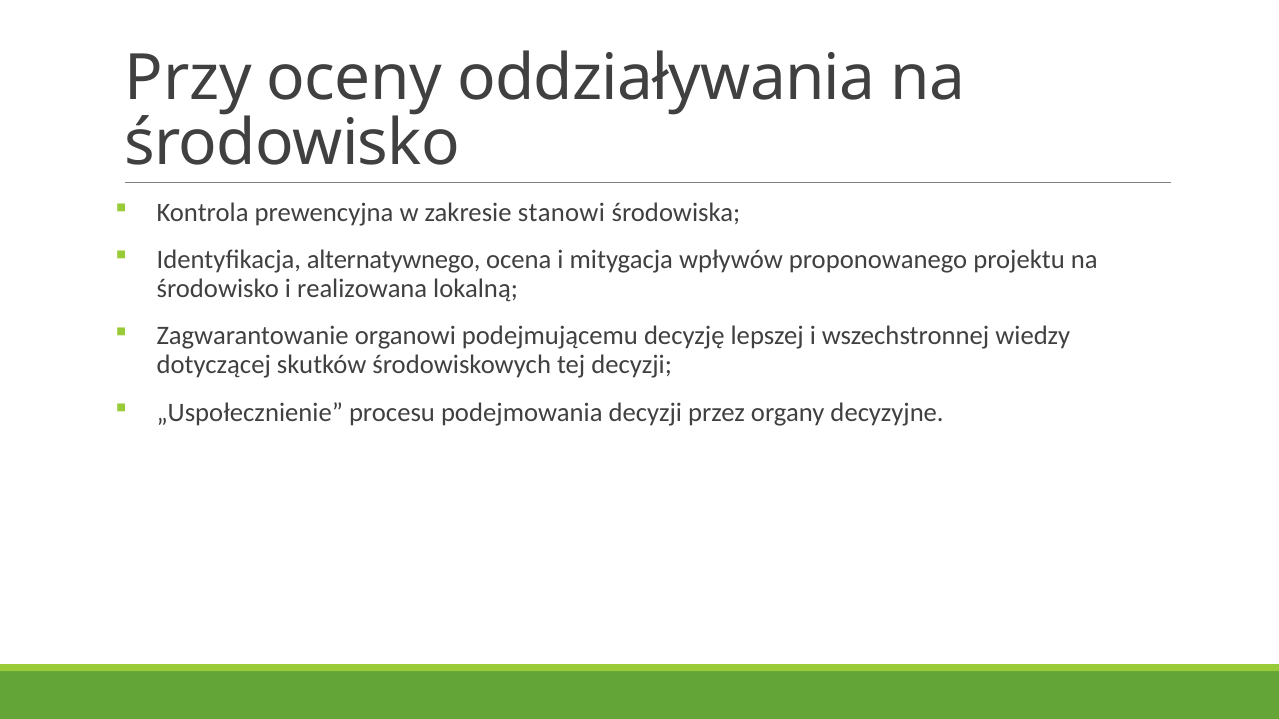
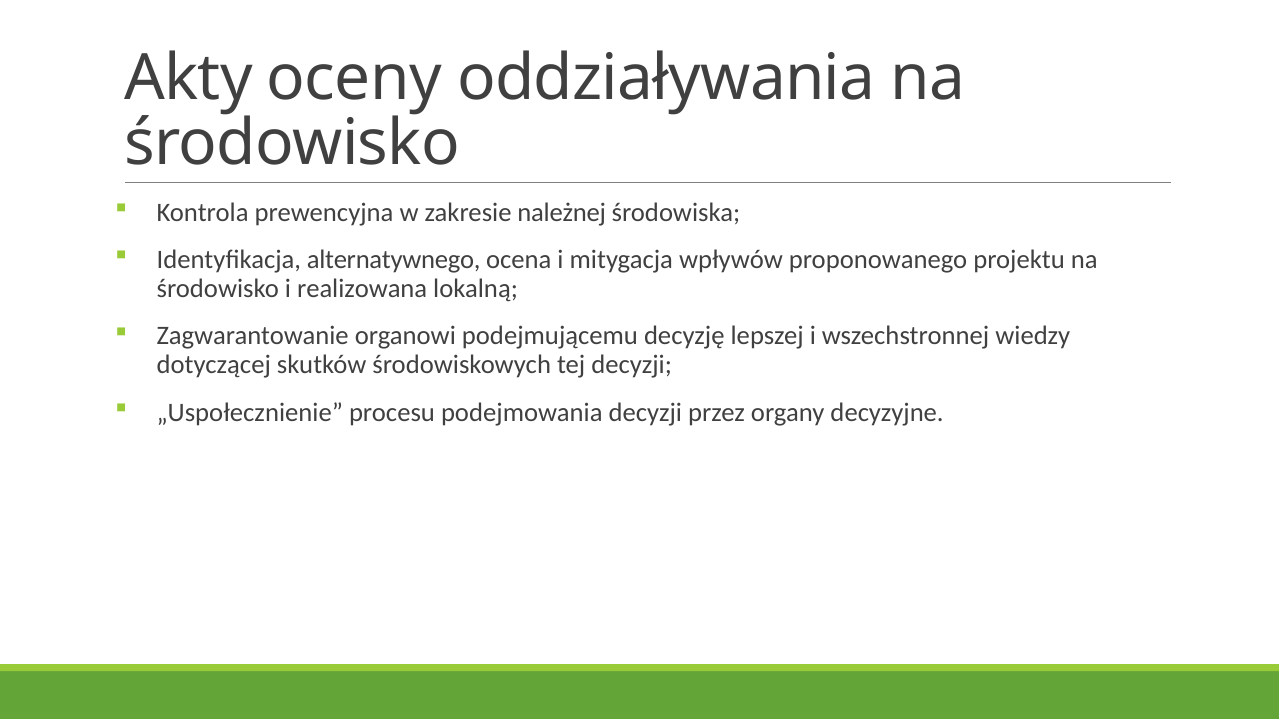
Przy: Przy -> Akty
stanowi: stanowi -> należnej
